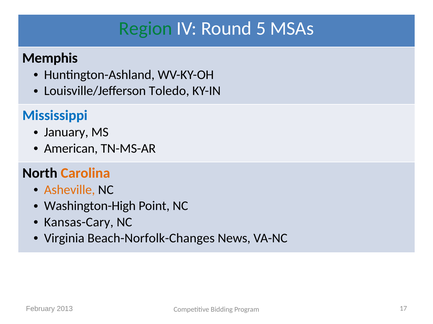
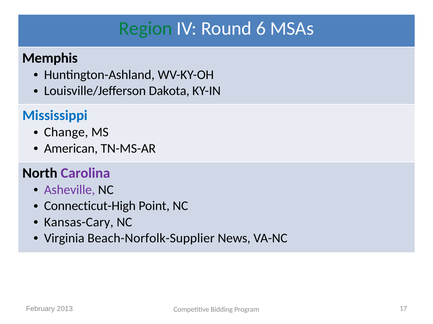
5: 5 -> 6
Toledo: Toledo -> Dakota
January: January -> Change
Carolina colour: orange -> purple
Asheville colour: orange -> purple
Washington-High: Washington-High -> Connecticut-High
Beach-Norfolk-Changes: Beach-Norfolk-Changes -> Beach-Norfolk-Supplier
